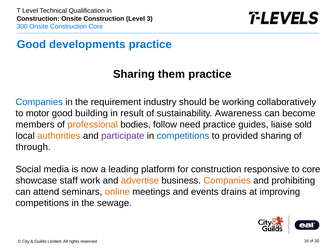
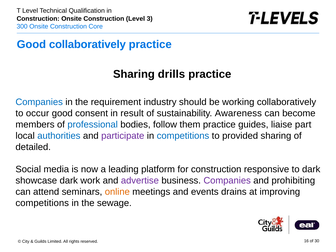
Good developments: developments -> collaboratively
them: them -> drills
motor: motor -> occur
building: building -> consent
professional colour: orange -> blue
need: need -> them
sold: sold -> part
authorities colour: orange -> blue
through: through -> detailed
to core: core -> dark
showcase staff: staff -> dark
advertise colour: orange -> purple
Companies at (227, 181) colour: orange -> purple
